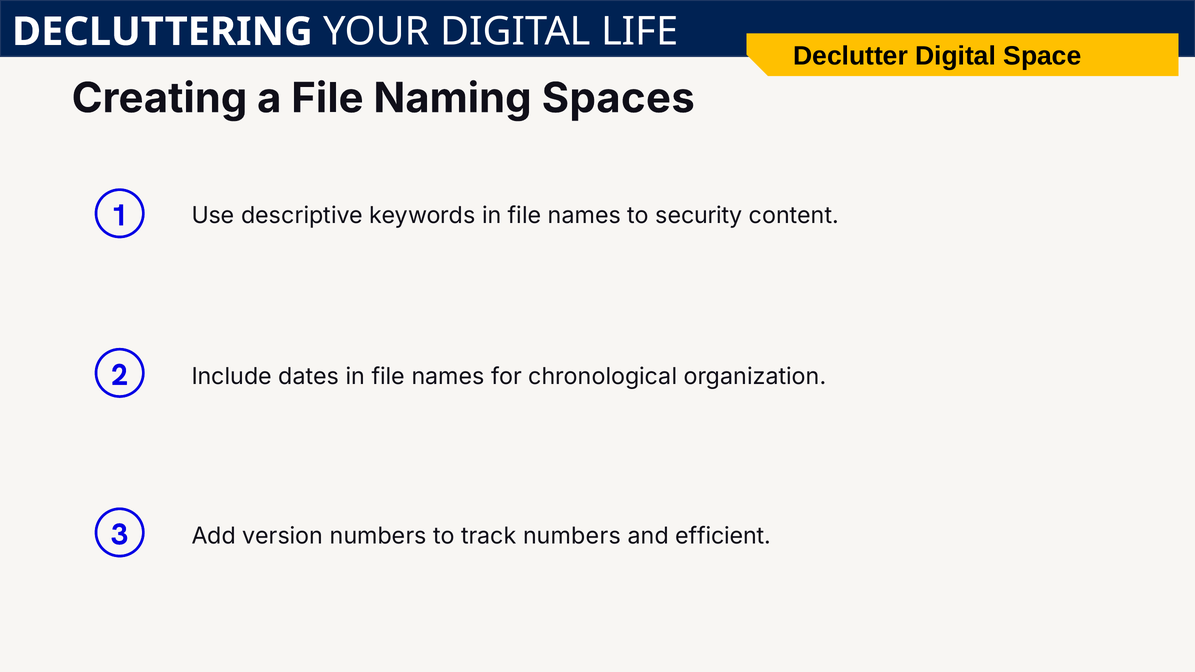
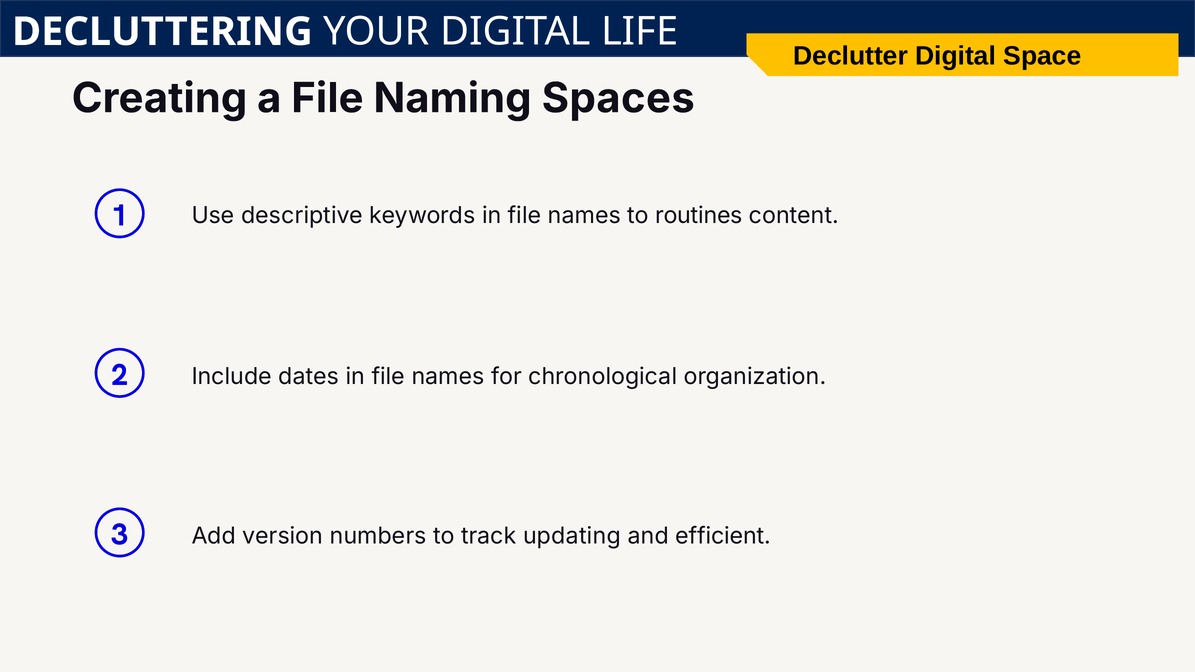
security: security -> routines
track numbers: numbers -> updating
